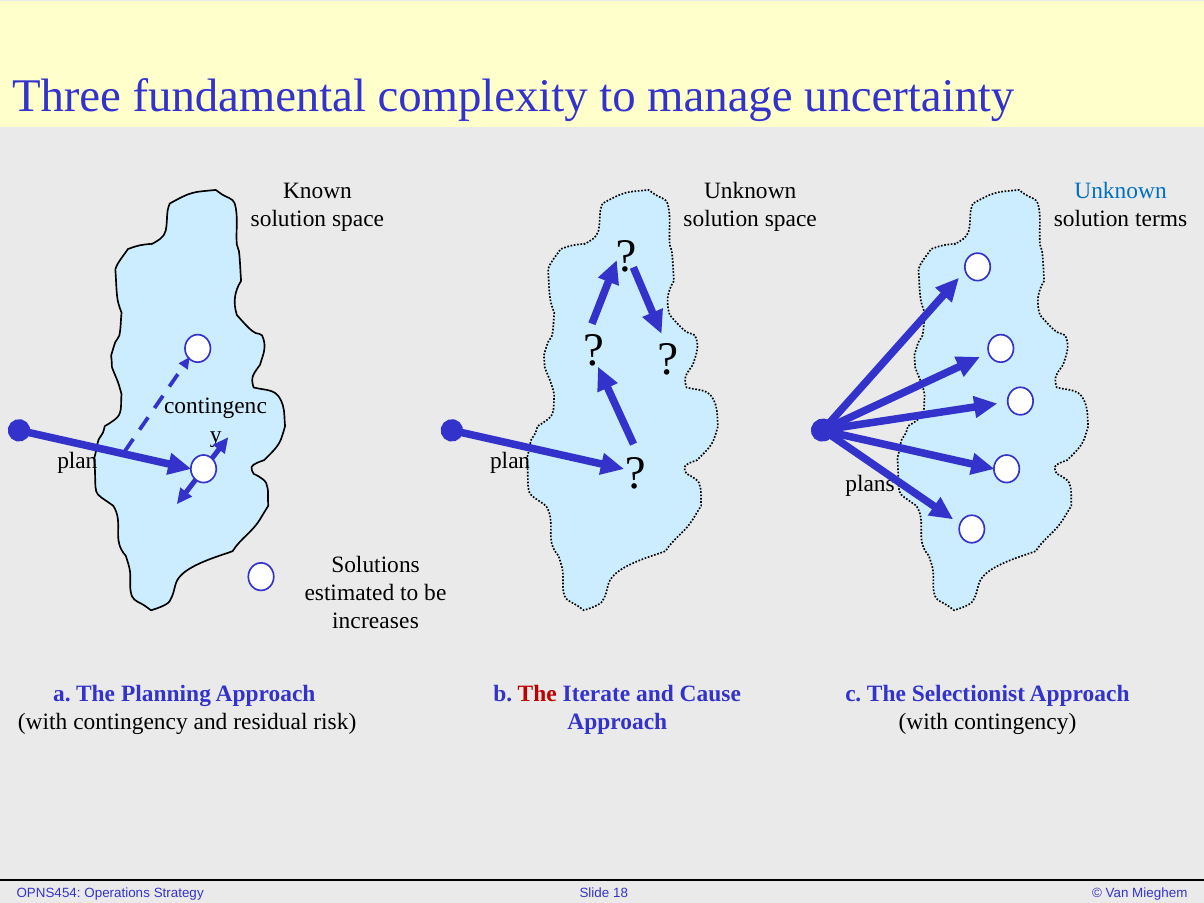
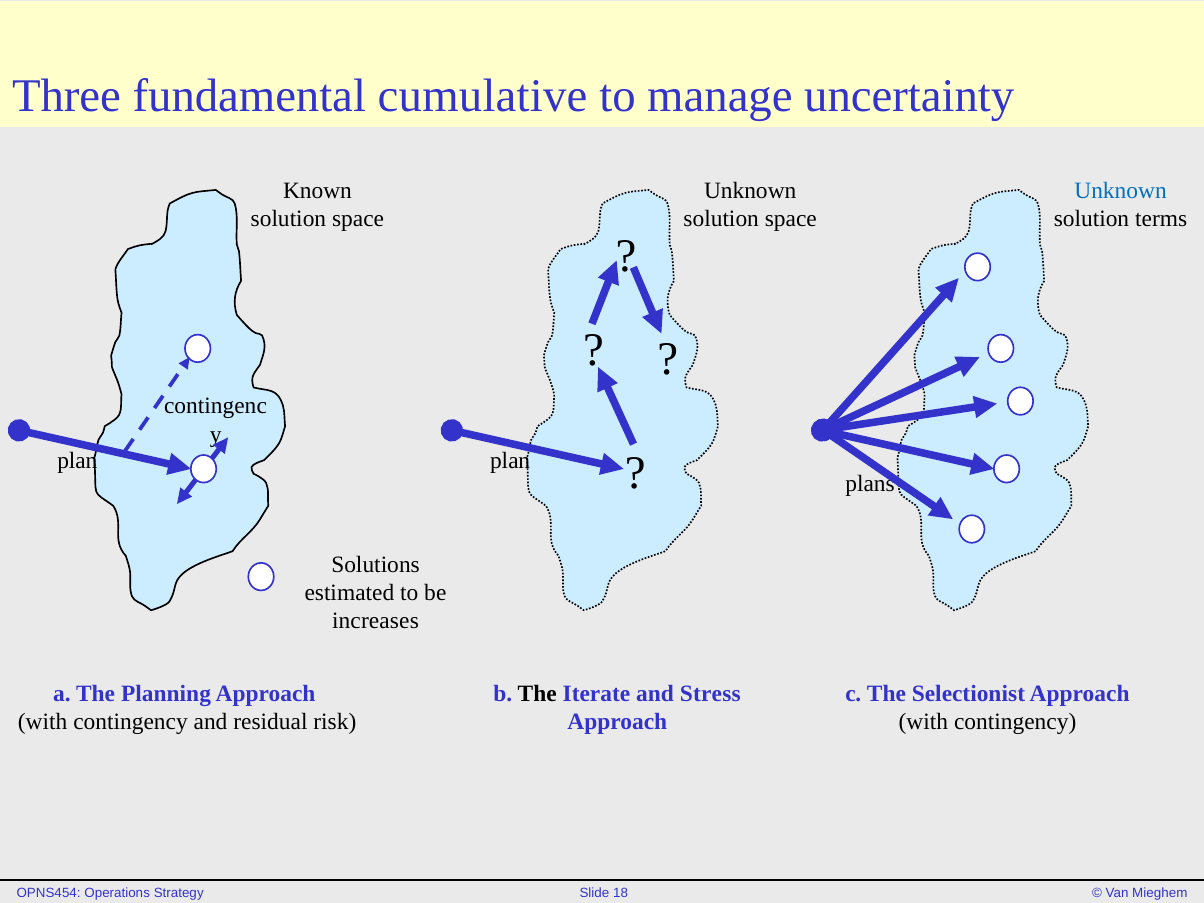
complexity: complexity -> cumulative
The at (537, 694) colour: red -> black
Cause: Cause -> Stress
